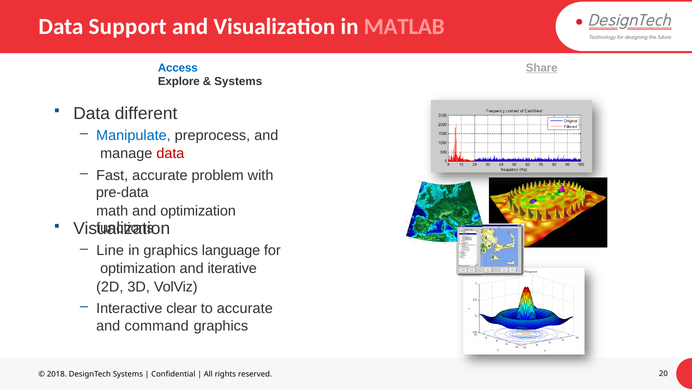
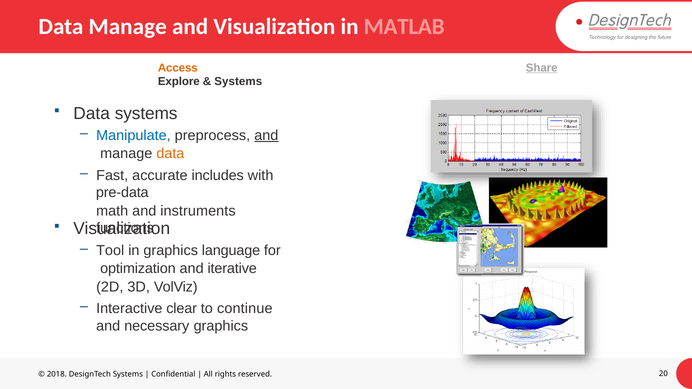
Data Support: Support -> Manage
Access colour: blue -> orange
Data different: different -> systems
and at (266, 136) underline: none -> present
data at (170, 154) colour: red -> orange
problem: problem -> includes
and optimization: optimization -> instruments
Line: Line -> Tool
to accurate: accurate -> continue
command: command -> necessary
